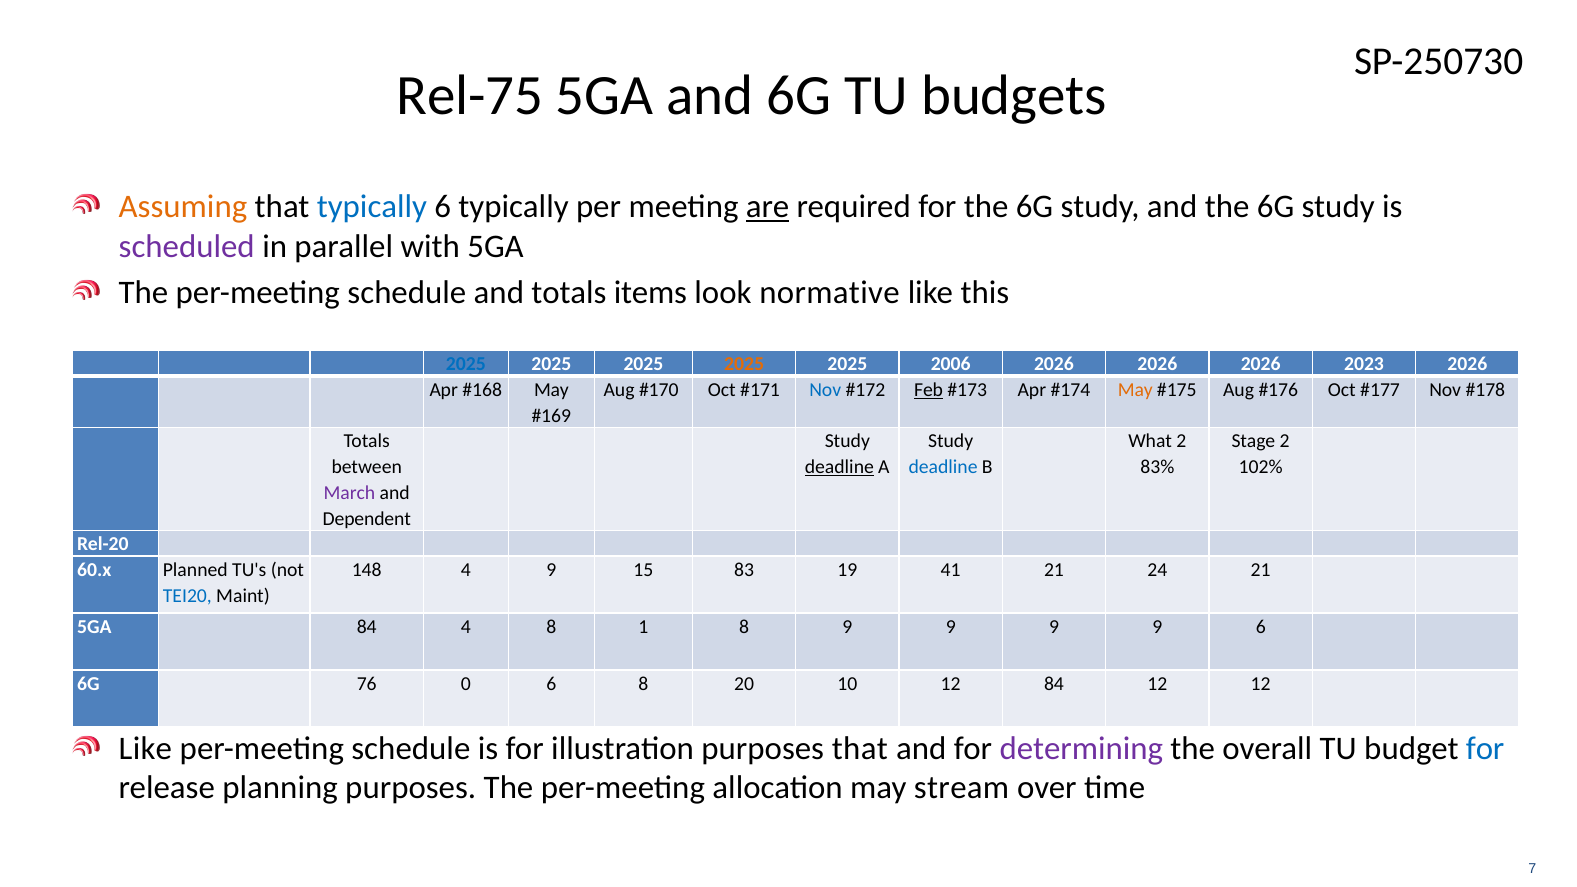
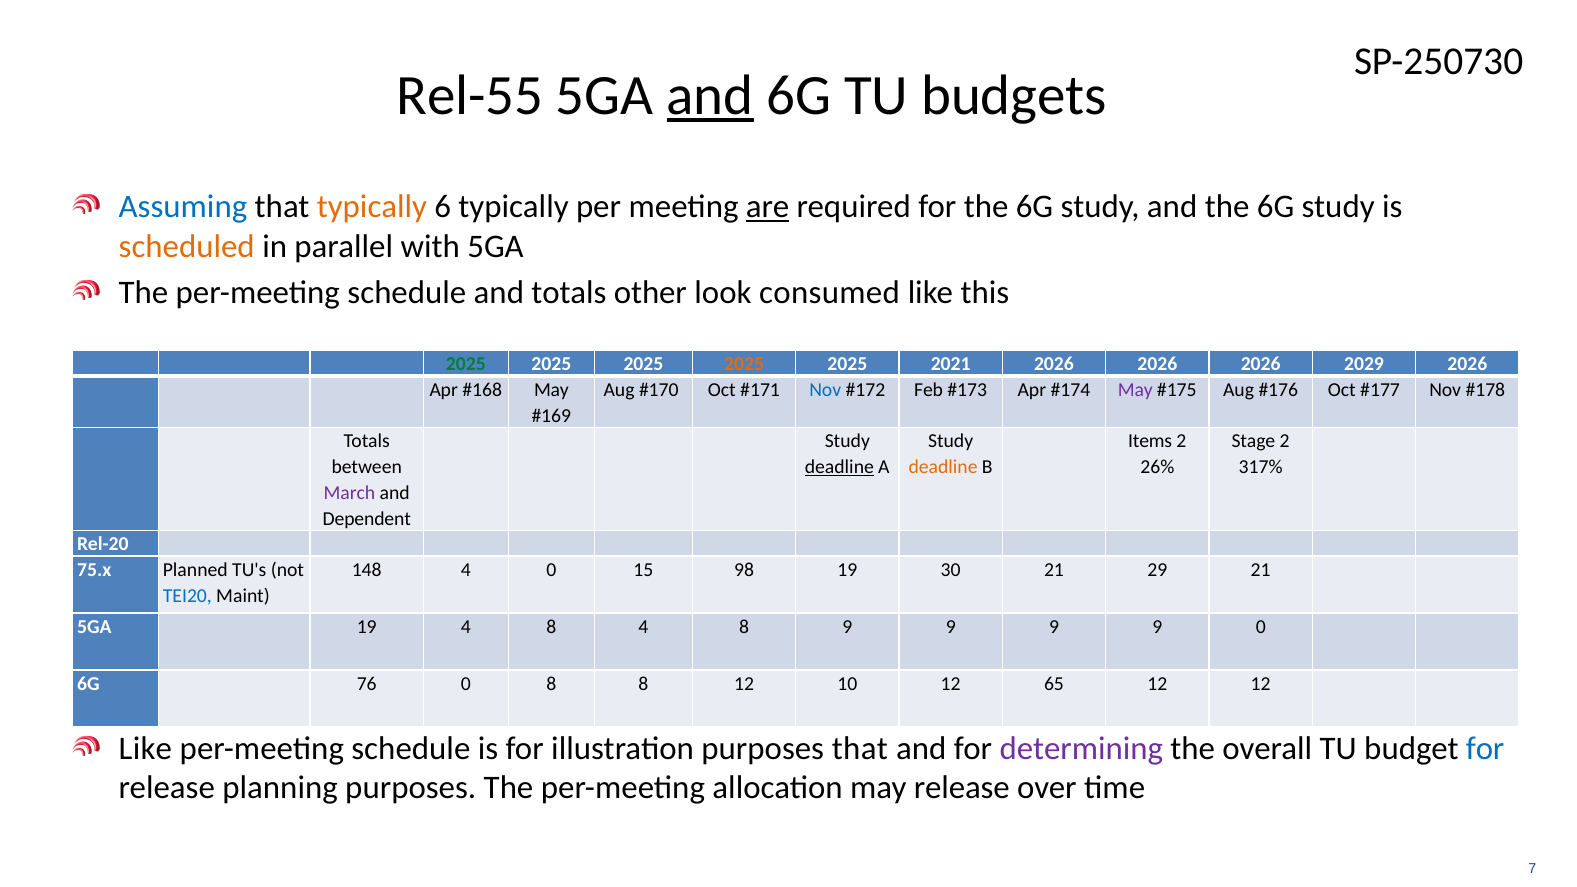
Rel-75: Rel-75 -> Rel-55
and at (710, 95) underline: none -> present
Assuming colour: orange -> blue
typically at (372, 207) colour: blue -> orange
scheduled colour: purple -> orange
items: items -> other
normative: normative -> consumed
2025 at (466, 364) colour: blue -> green
2006: 2006 -> 2021
2023: 2023 -> 2029
Feb underline: present -> none
May at (1135, 390) colour: orange -> purple
What: What -> Items
deadline at (943, 467) colour: blue -> orange
83%: 83% -> 26%
102%: 102% -> 317%
60.x: 60.x -> 75.x
4 9: 9 -> 0
83: 83 -> 98
41: 41 -> 30
24: 24 -> 29
5GA 84: 84 -> 19
8 1: 1 -> 4
9 6: 6 -> 0
0 6: 6 -> 8
8 20: 20 -> 12
12 84: 84 -> 65
may stream: stream -> release
